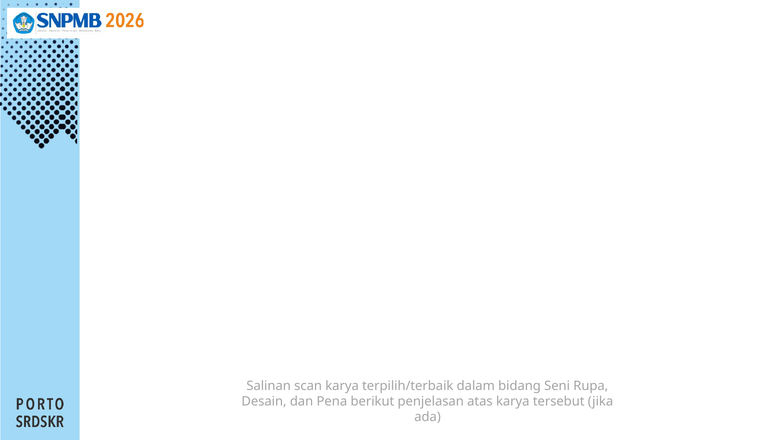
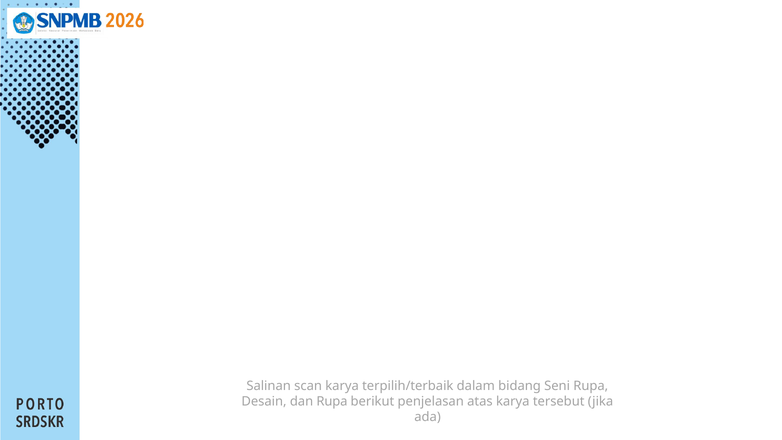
dan Pena: Pena -> Rupa
